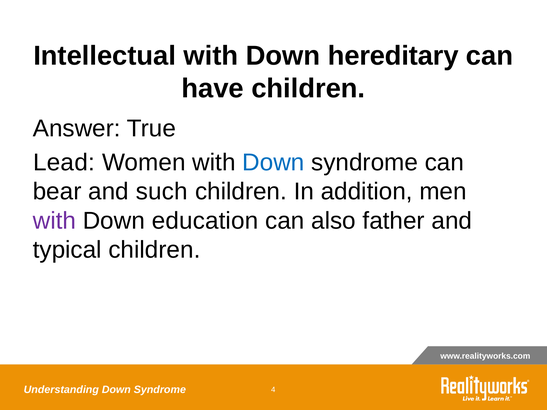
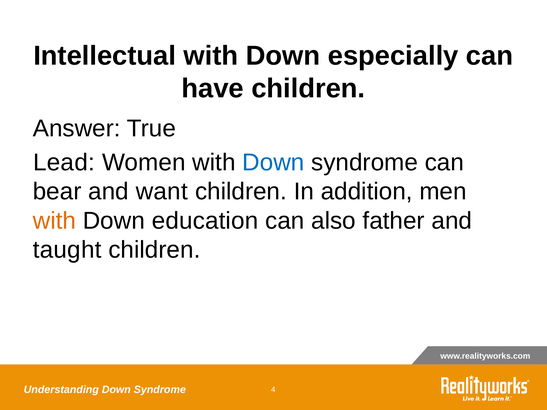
hereditary: hereditary -> especially
such: such -> want
with at (54, 221) colour: purple -> orange
typical: typical -> taught
